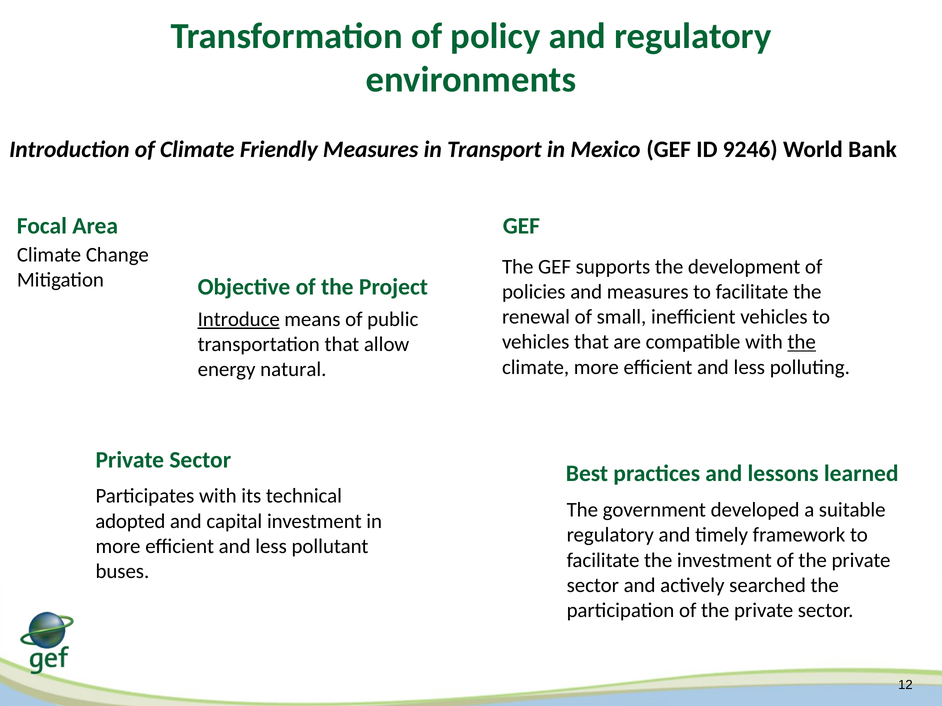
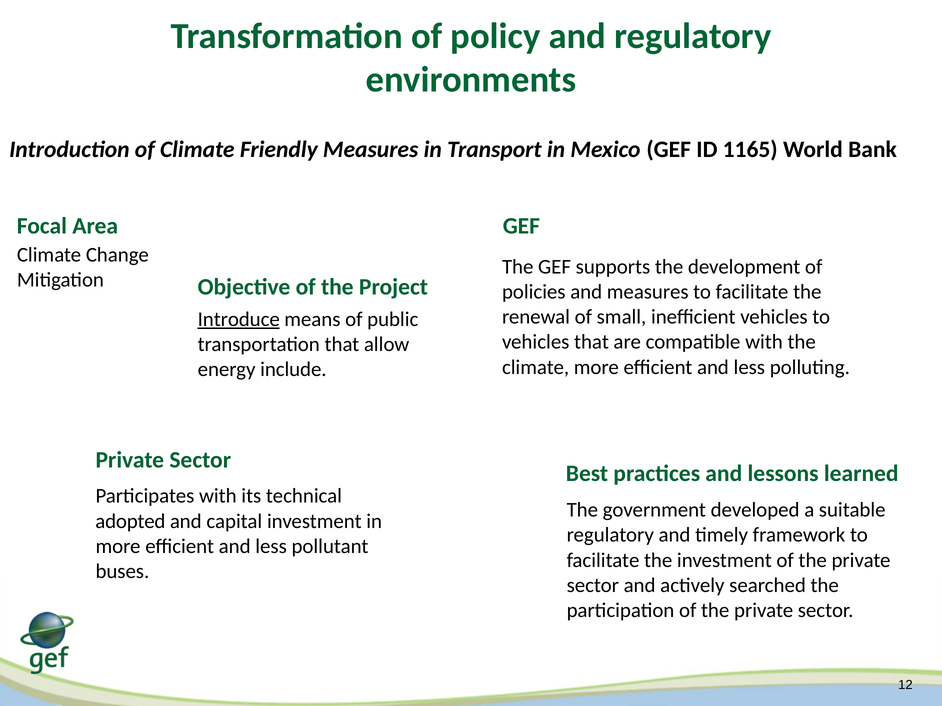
9246: 9246 -> 1165
the at (802, 342) underline: present -> none
natural: natural -> include
